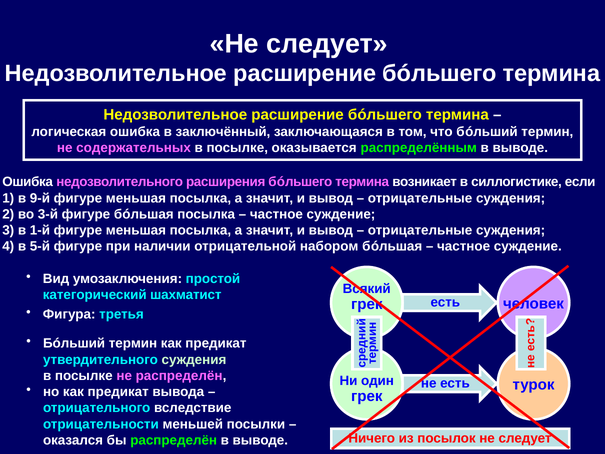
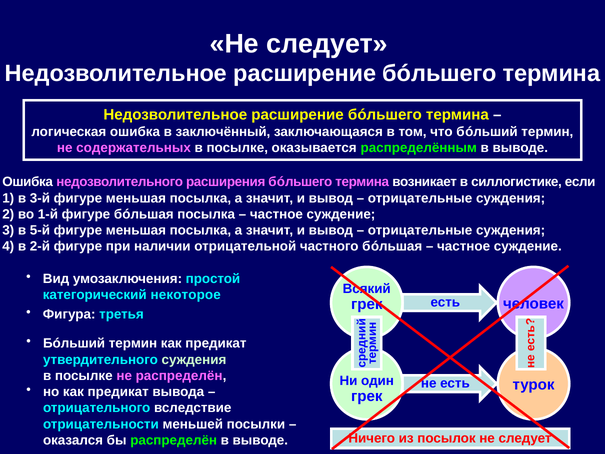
9-й: 9-й -> 3-й
3-й: 3-й -> 1-й
1-й: 1-й -> 5-й
5-й: 5-й -> 2-й
набором: набором -> частного
шахматист: шахматист -> некоторое
